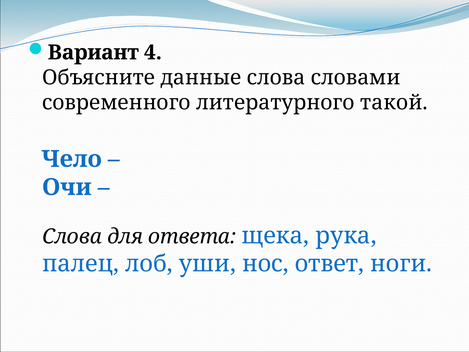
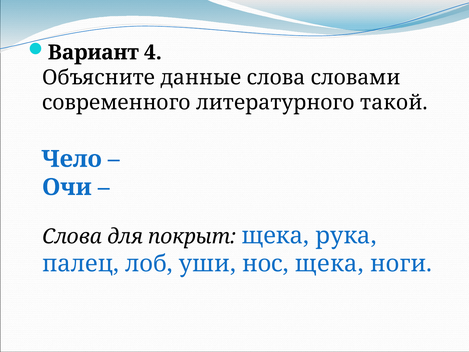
ответа: ответа -> покрыт
нос ответ: ответ -> щека
